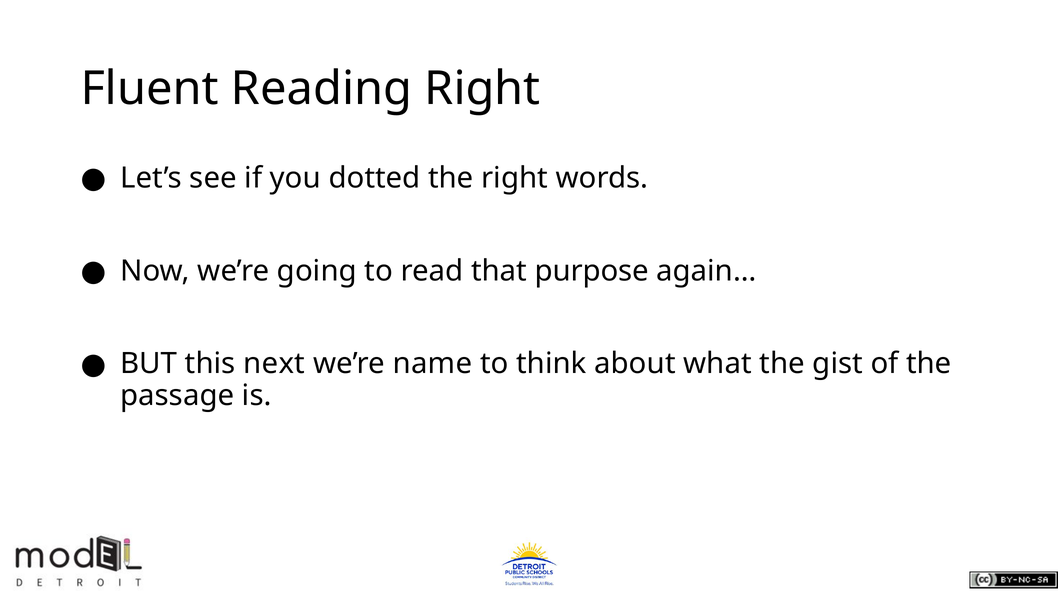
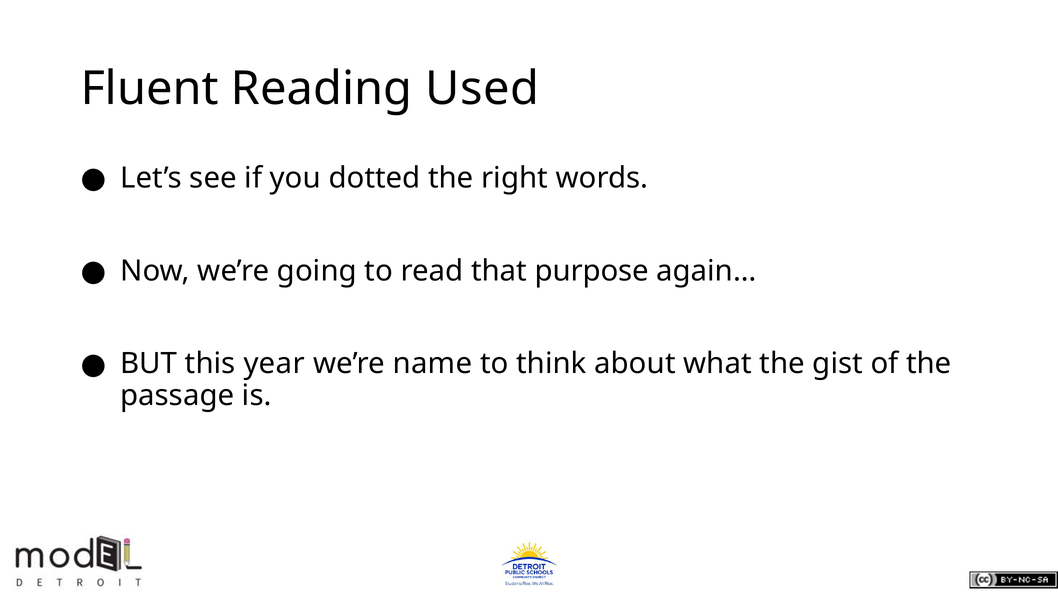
Reading Right: Right -> Used
next: next -> year
